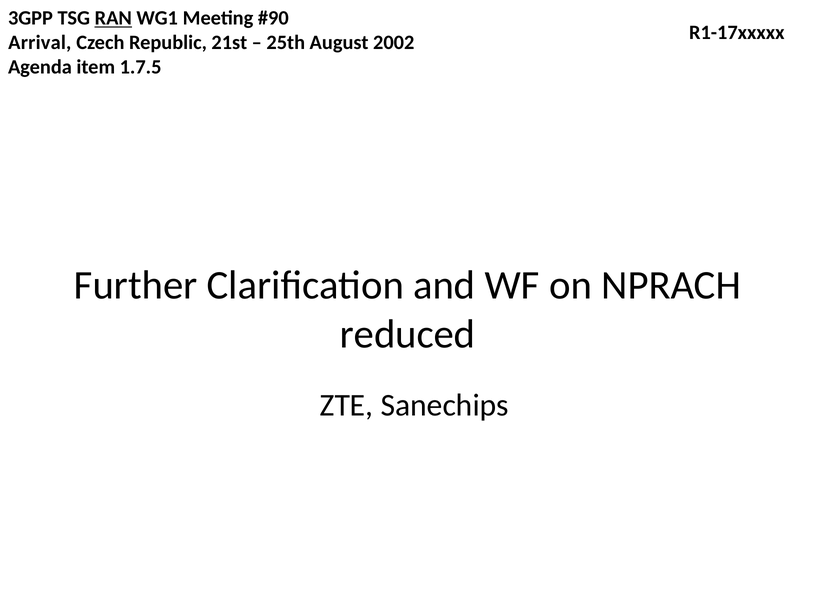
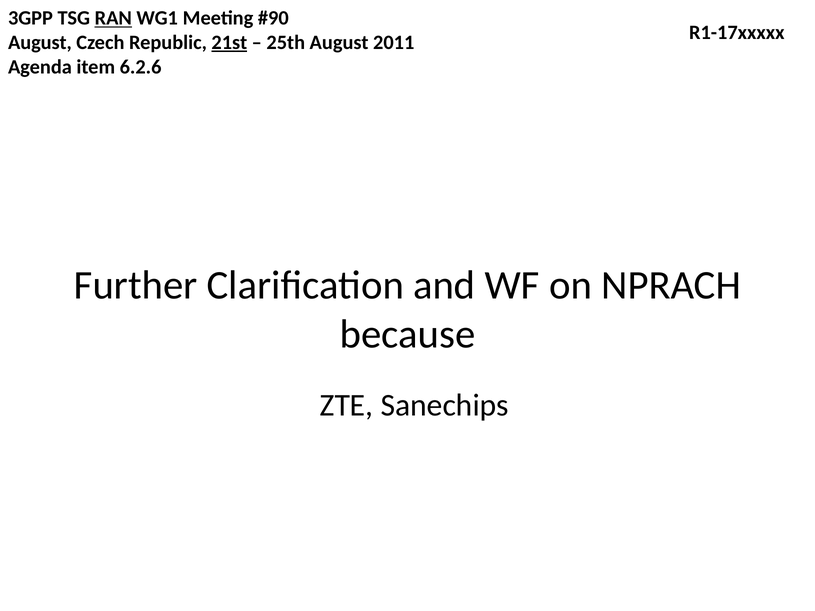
Arrival at (40, 43): Arrival -> August
21st underline: none -> present
2002: 2002 -> 2011
1.7.5: 1.7.5 -> 6.2.6
reduced: reduced -> because
